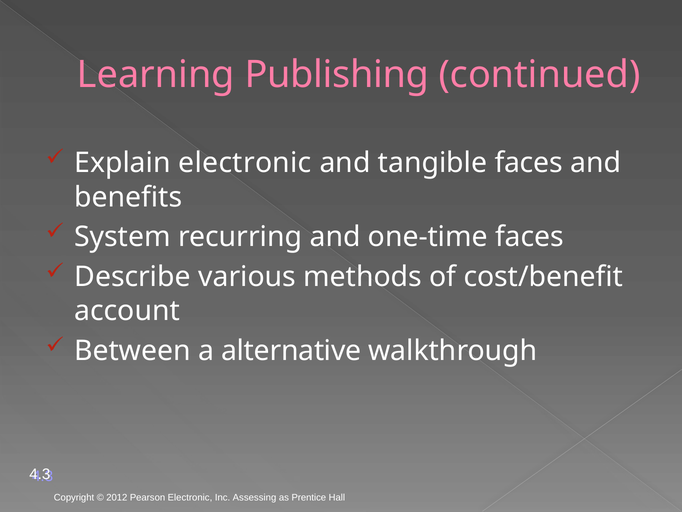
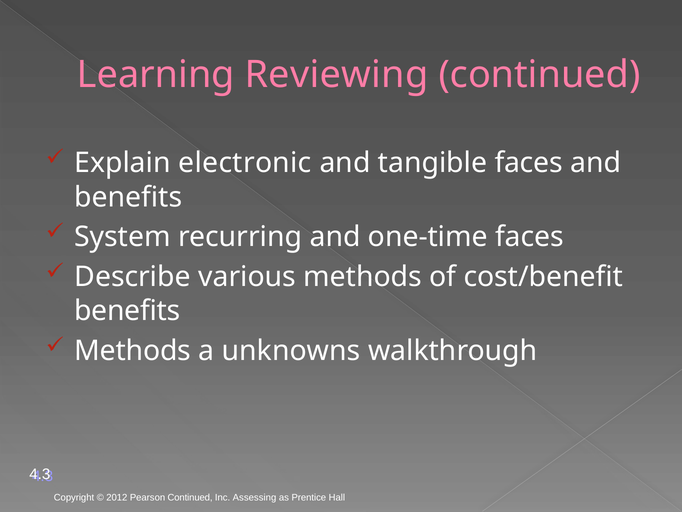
Publishing: Publishing -> Reviewing
account at (127, 311): account -> benefits
Between at (133, 350): Between -> Methods
alternative: alternative -> unknowns
Pearson Electronic: Electronic -> Continued
